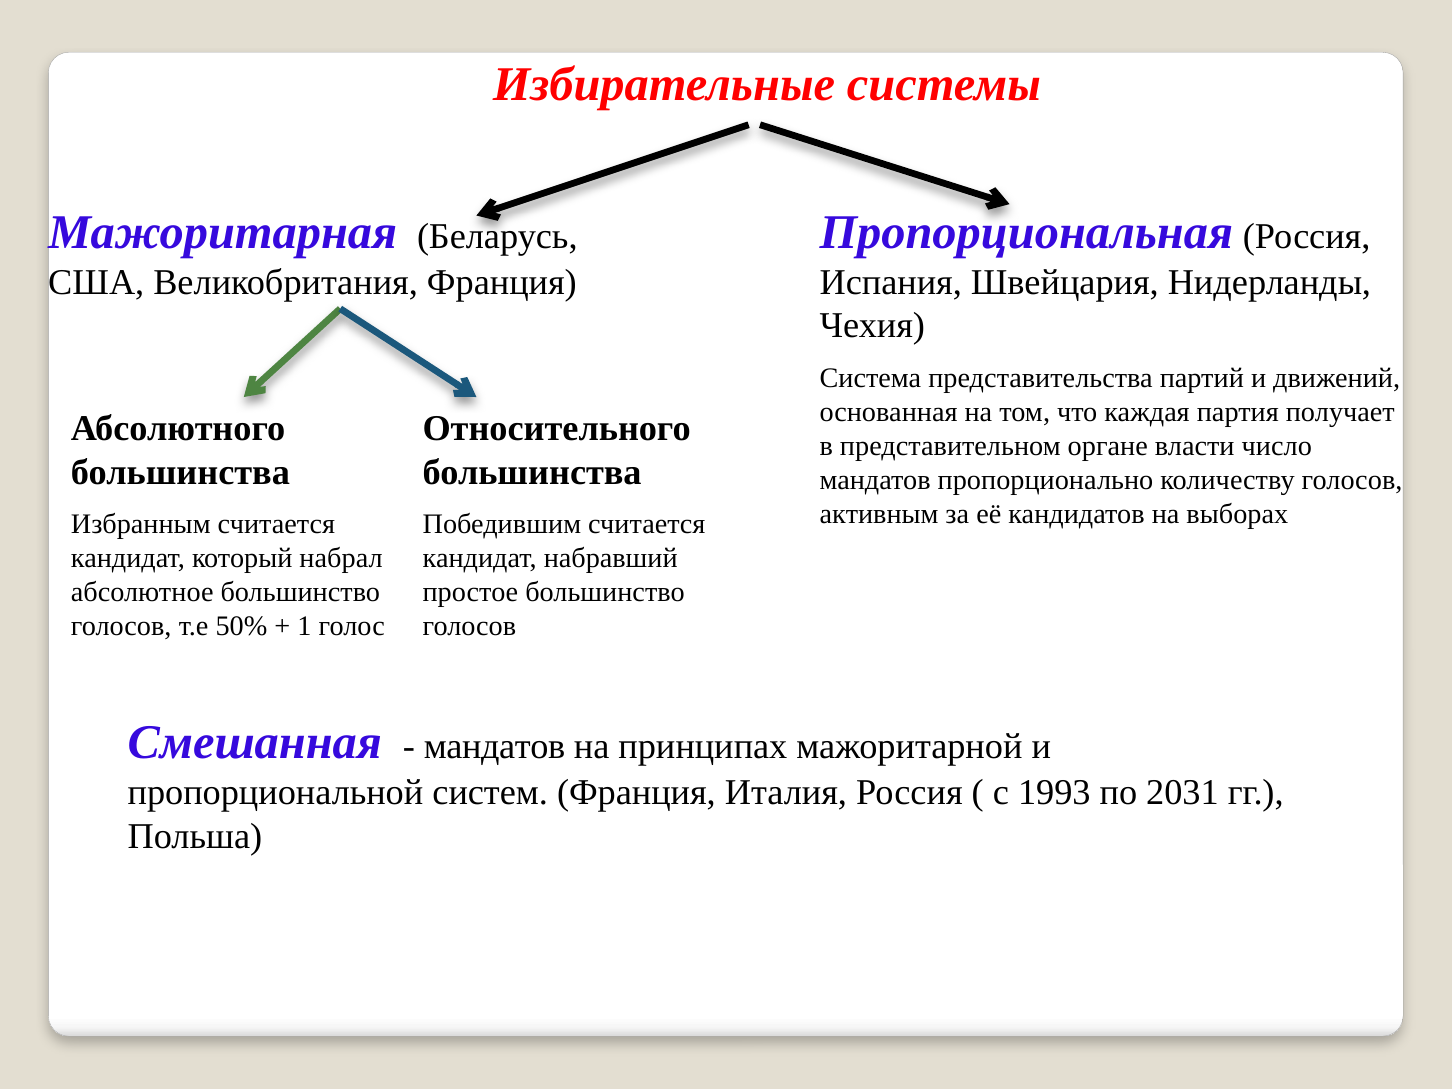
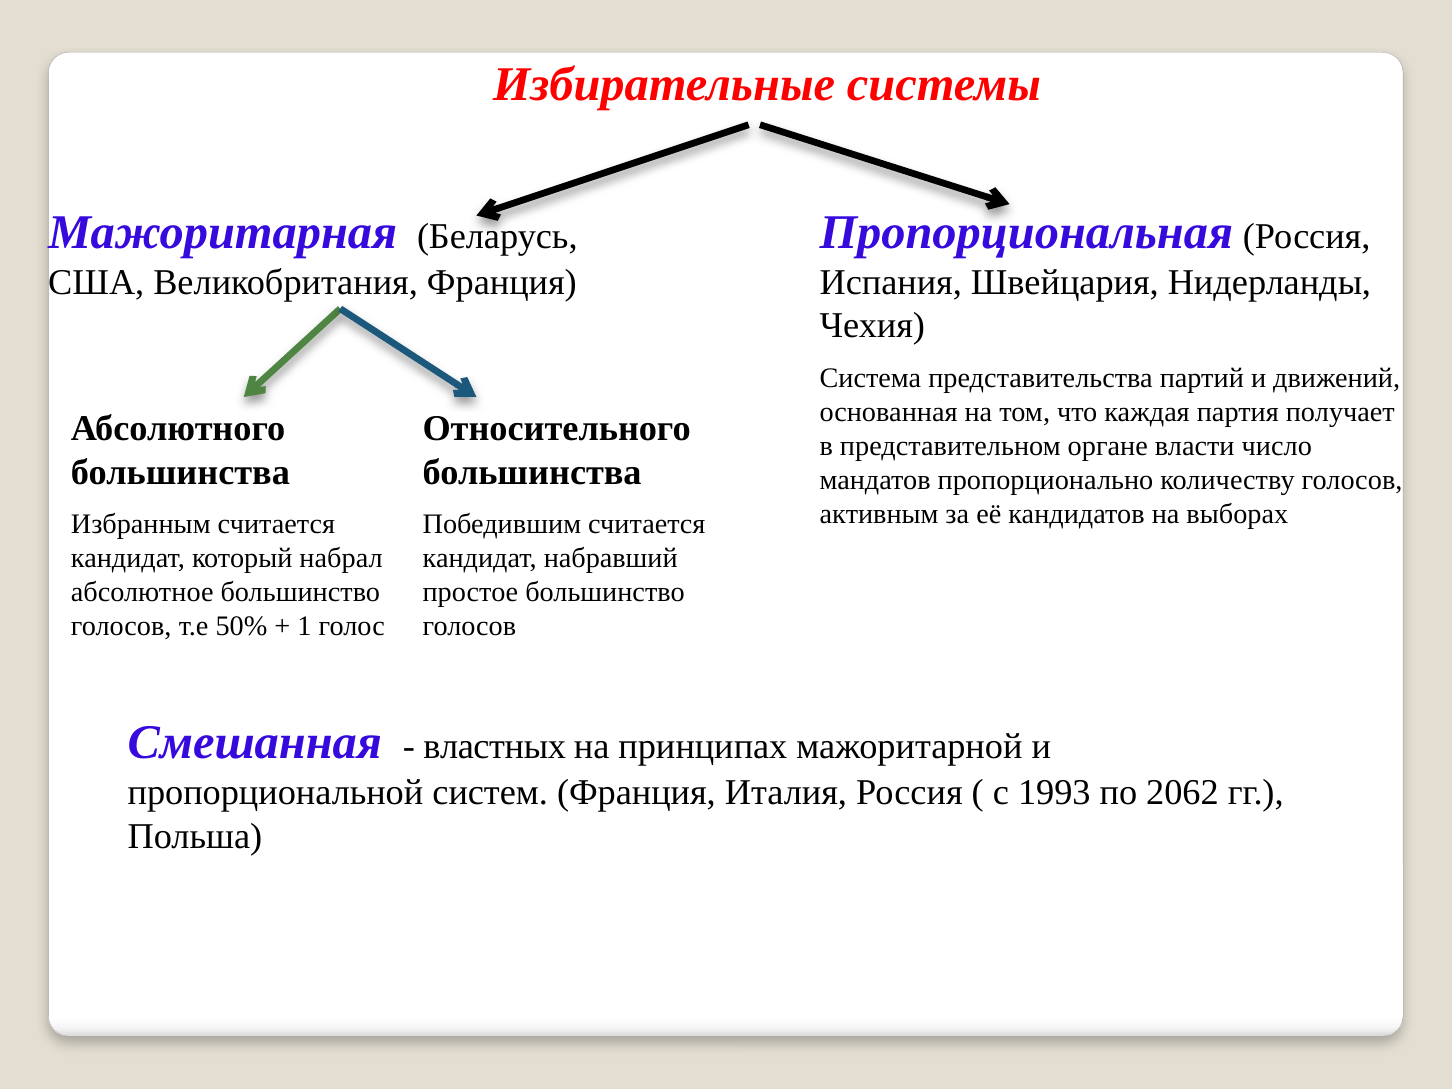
мандатов at (495, 747): мандатов -> властных
2031: 2031 -> 2062
